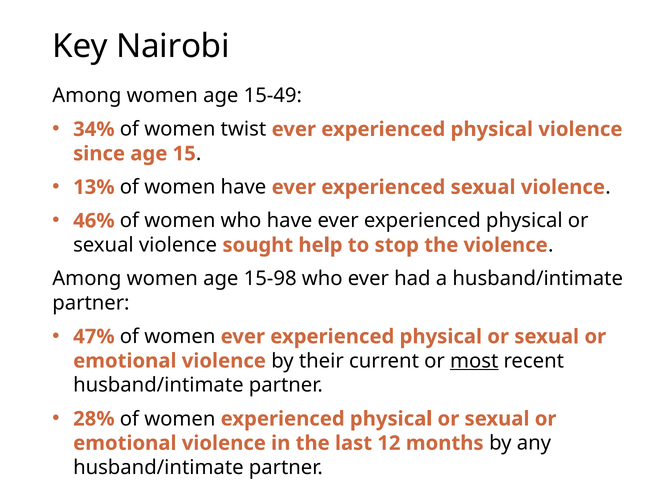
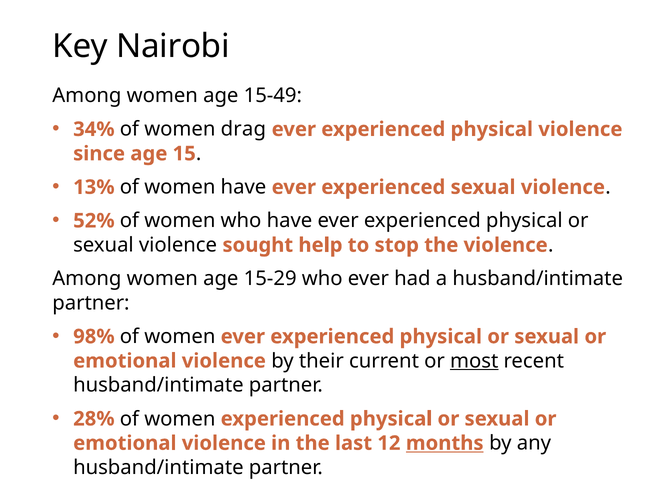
twist: twist -> drag
46%: 46% -> 52%
15-98: 15-98 -> 15-29
47%: 47% -> 98%
months underline: none -> present
